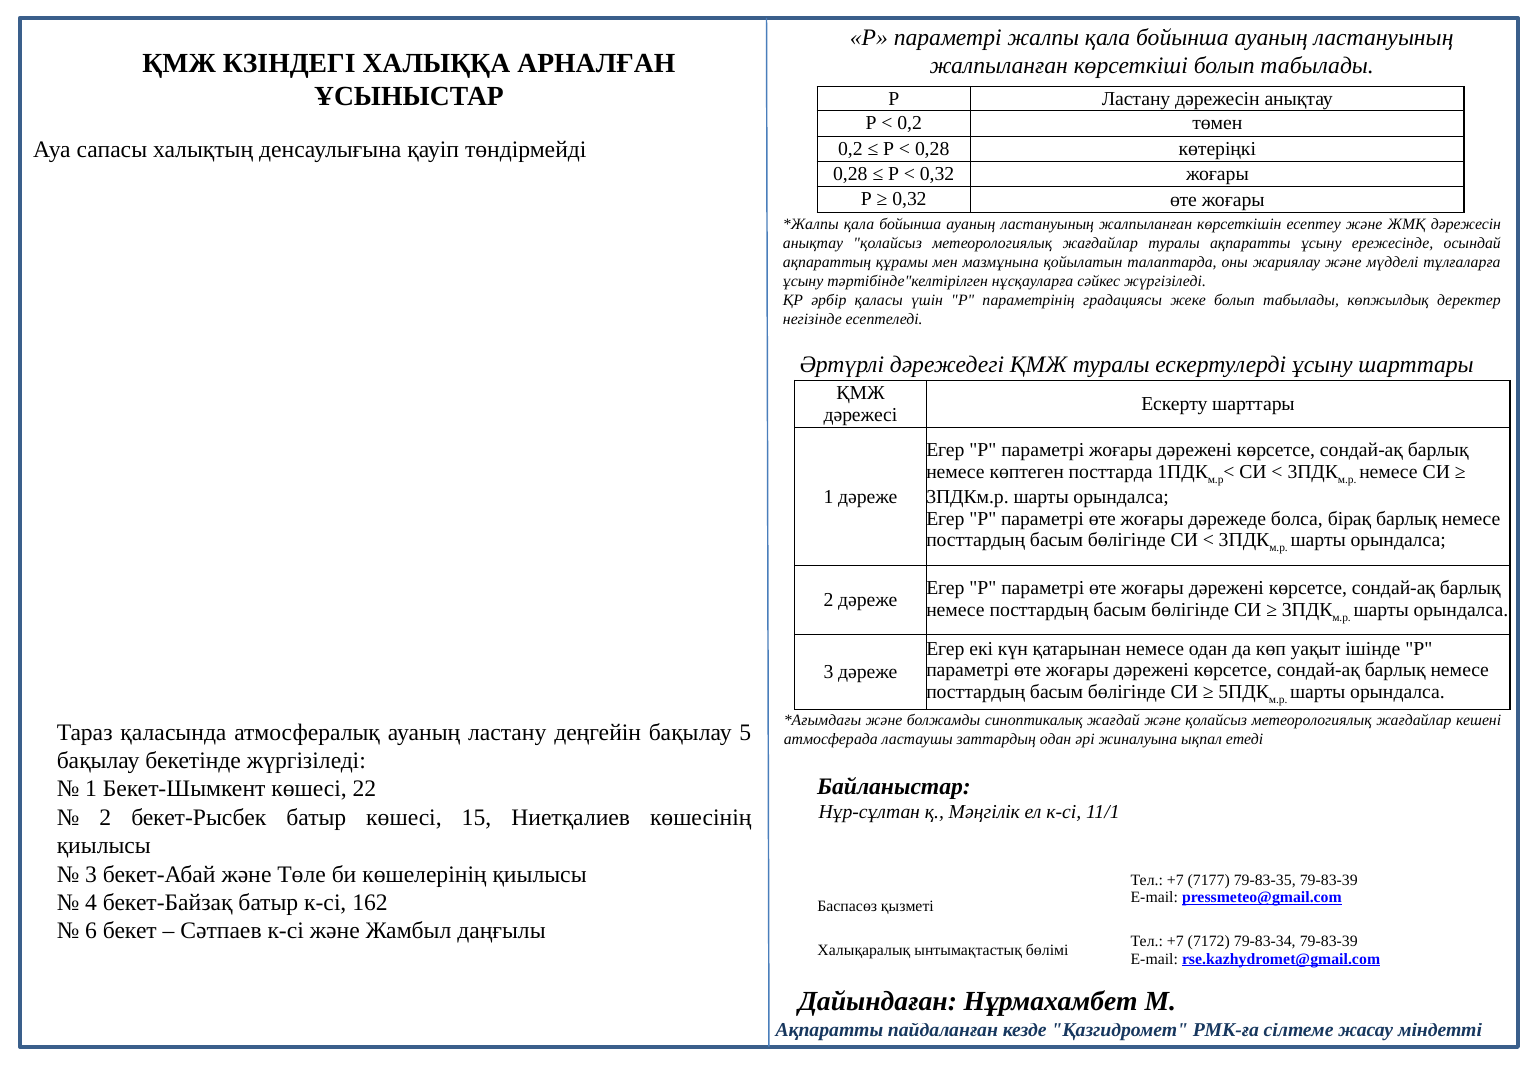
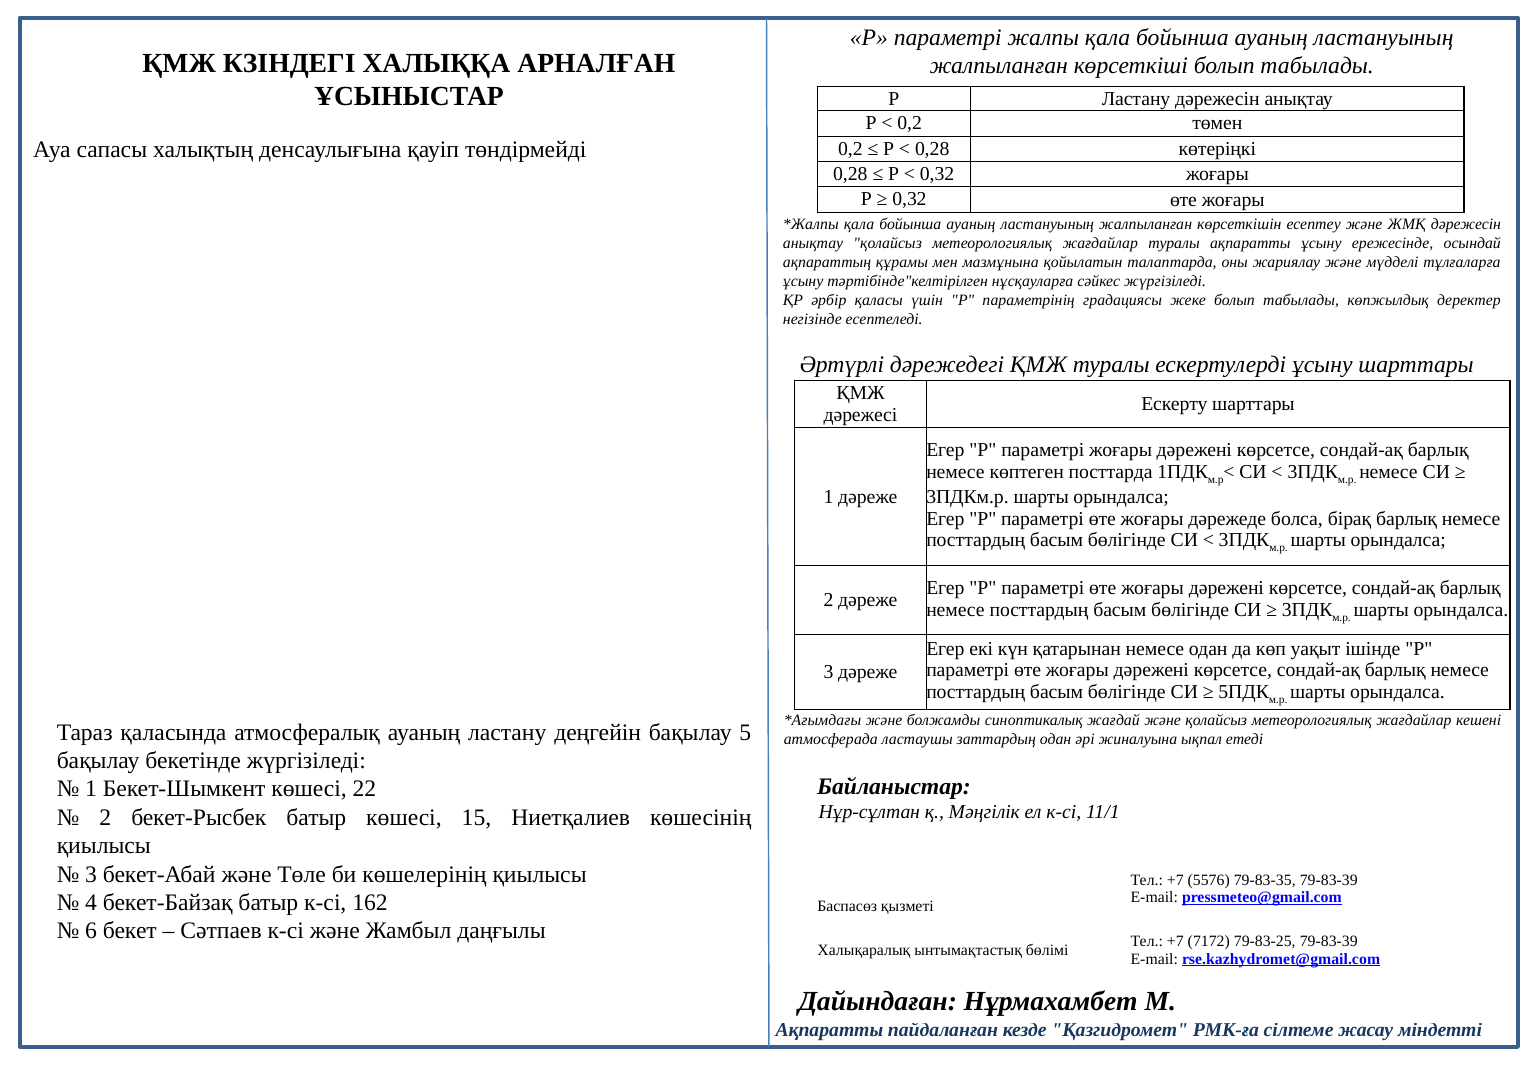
7177: 7177 -> 5576
79-83-34: 79-83-34 -> 79-83-25
